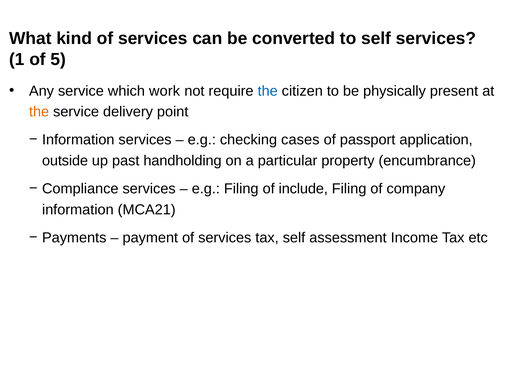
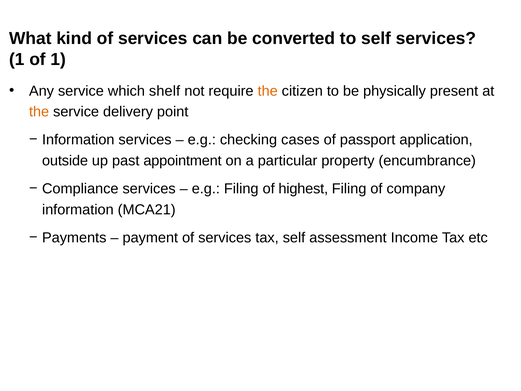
of 5: 5 -> 1
work: work -> shelf
the at (268, 91) colour: blue -> orange
handholding: handholding -> appointment
include: include -> highest
